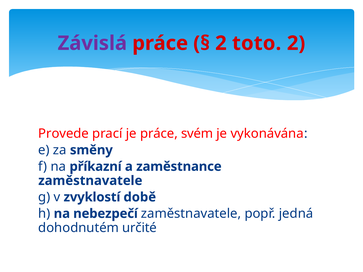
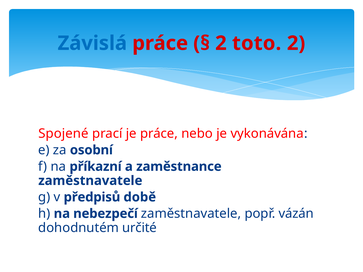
Závislá colour: purple -> blue
Provede: Provede -> Spojené
svém: svém -> nebo
směny: směny -> osobní
zvyklostí: zvyklostí -> předpisů
jedná: jedná -> vázán
